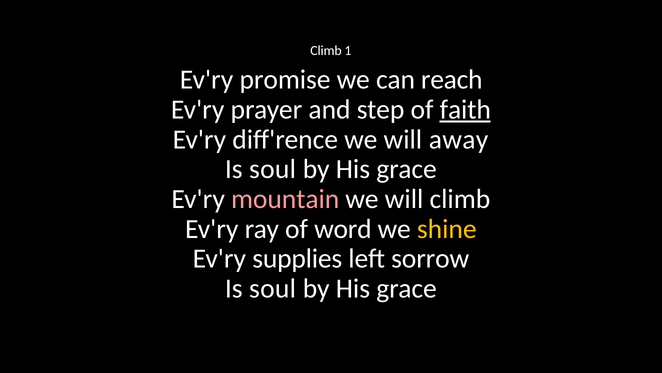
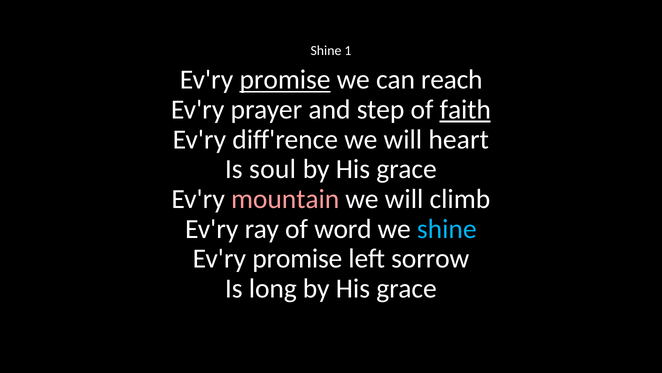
Climb at (326, 51): Climb -> Shine
promise at (285, 80) underline: none -> present
away: away -> heart
shine at (447, 229) colour: yellow -> light blue
supplies at (297, 258): supplies -> promise
soul at (273, 288): soul -> long
